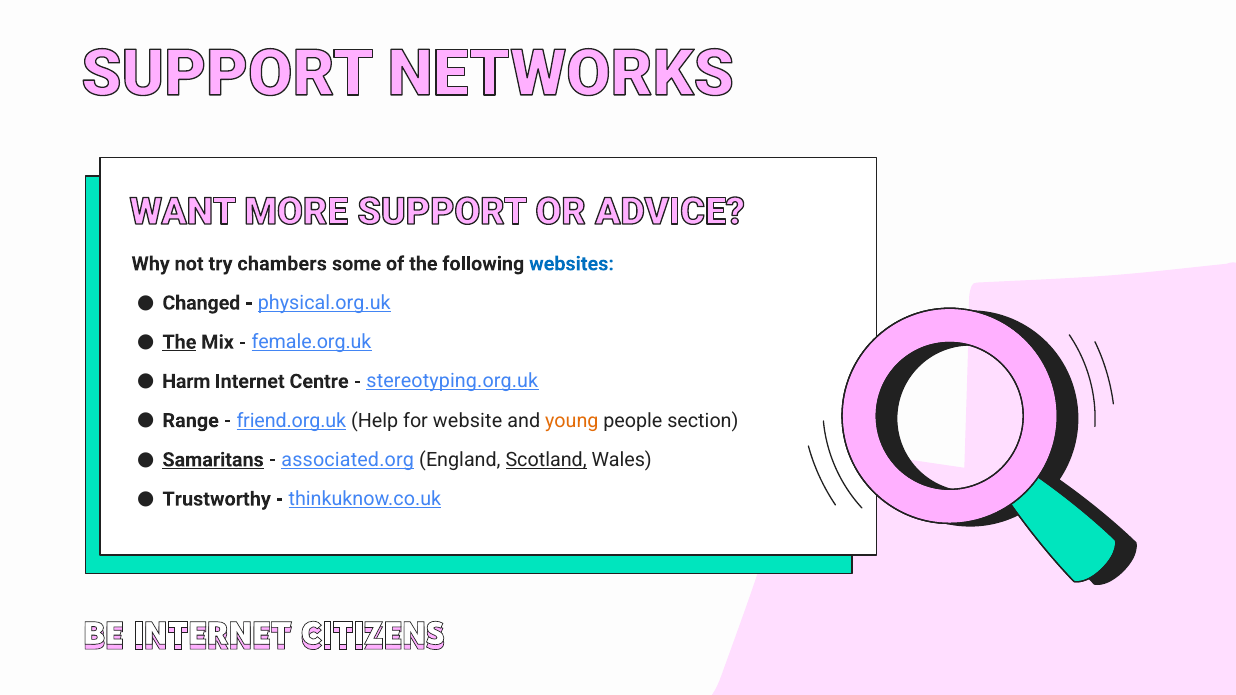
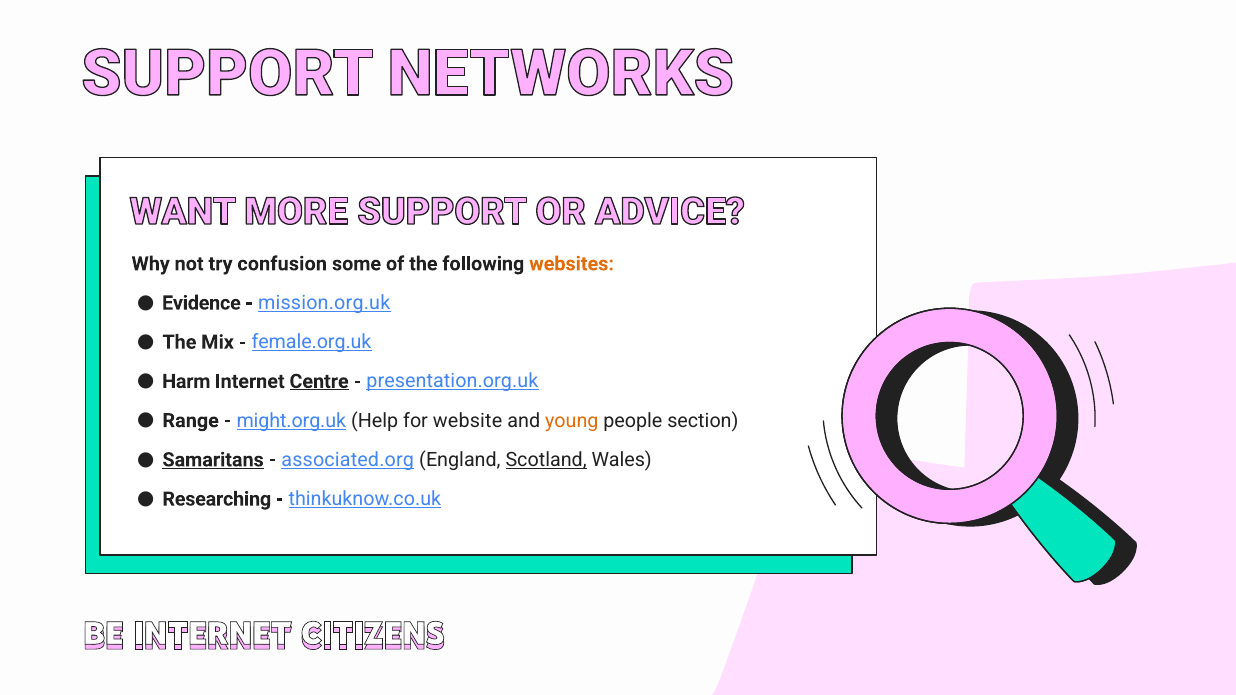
chambers: chambers -> confusion
websites colour: blue -> orange
Changed: Changed -> Evidence
physical.org.uk: physical.org.uk -> mission.org.uk
The at (179, 342) underline: present -> none
Centre underline: none -> present
stereotyping.org.uk: stereotyping.org.uk -> presentation.org.uk
friend.org.uk: friend.org.uk -> might.org.uk
Trustworthy: Trustworthy -> Researching
